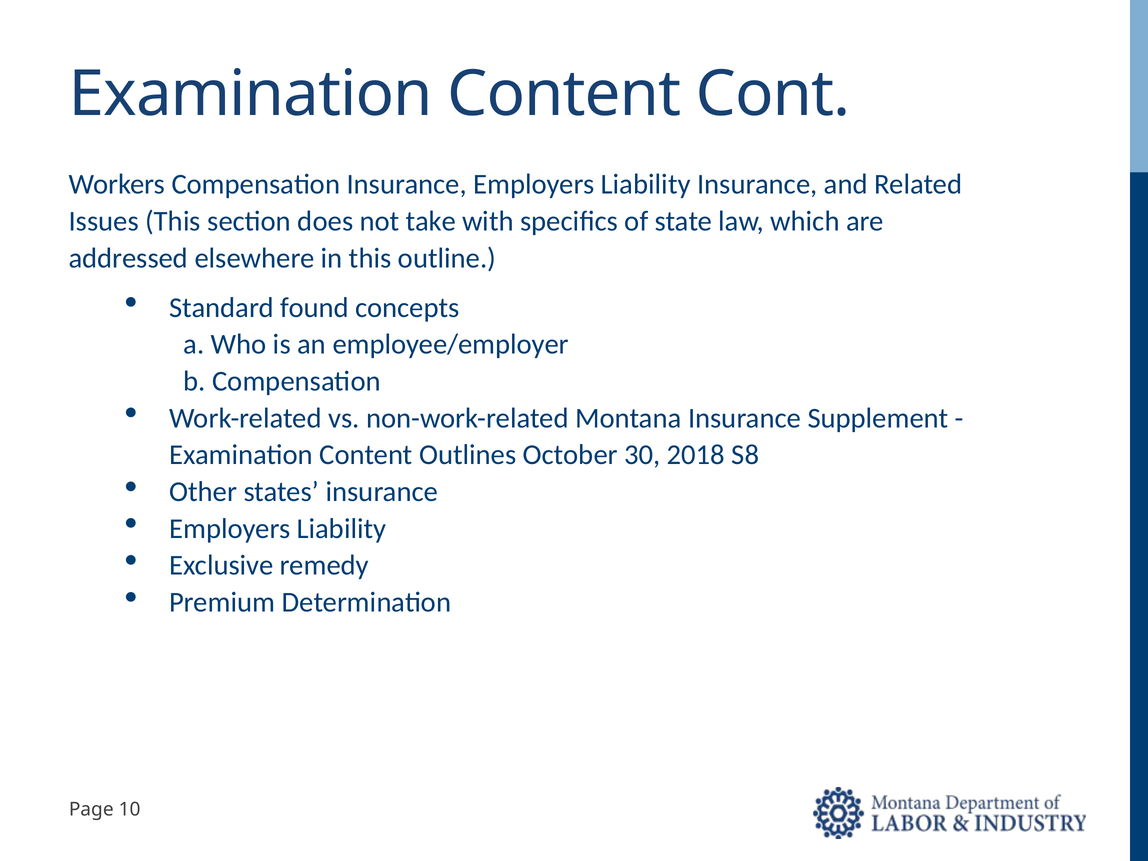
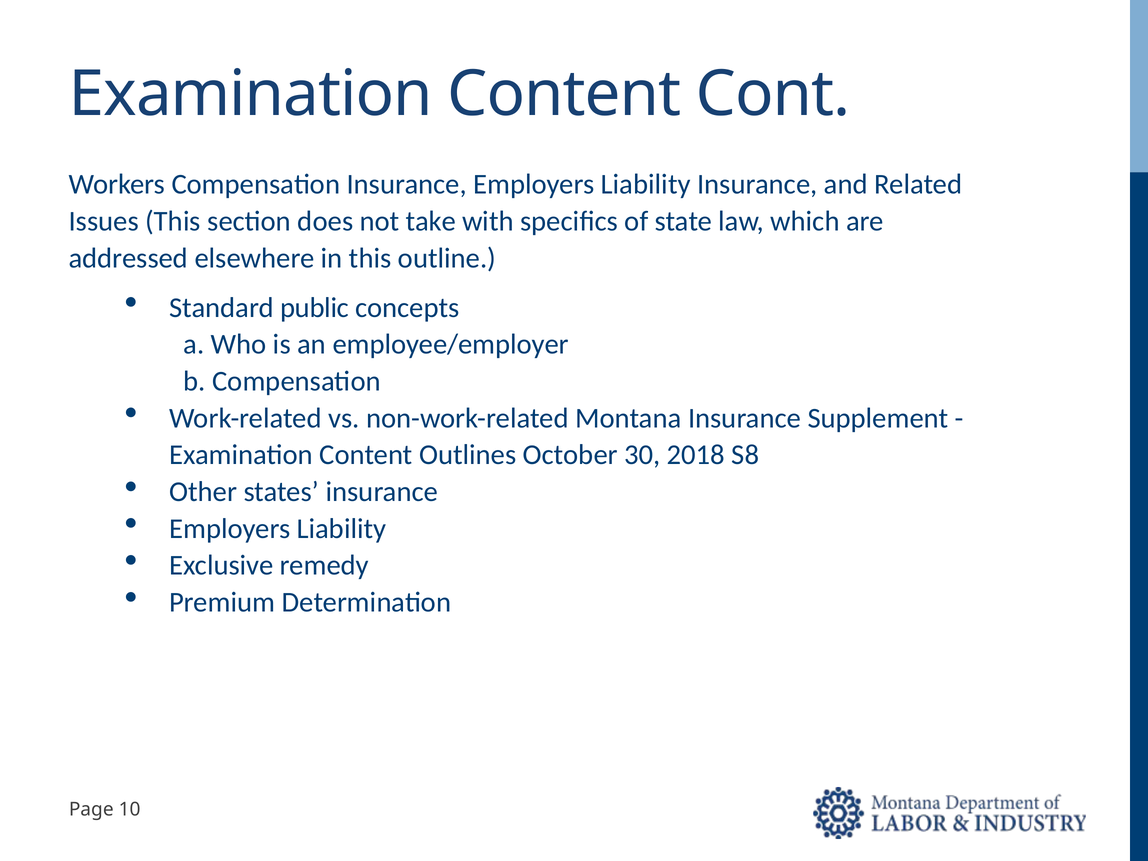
found: found -> public
